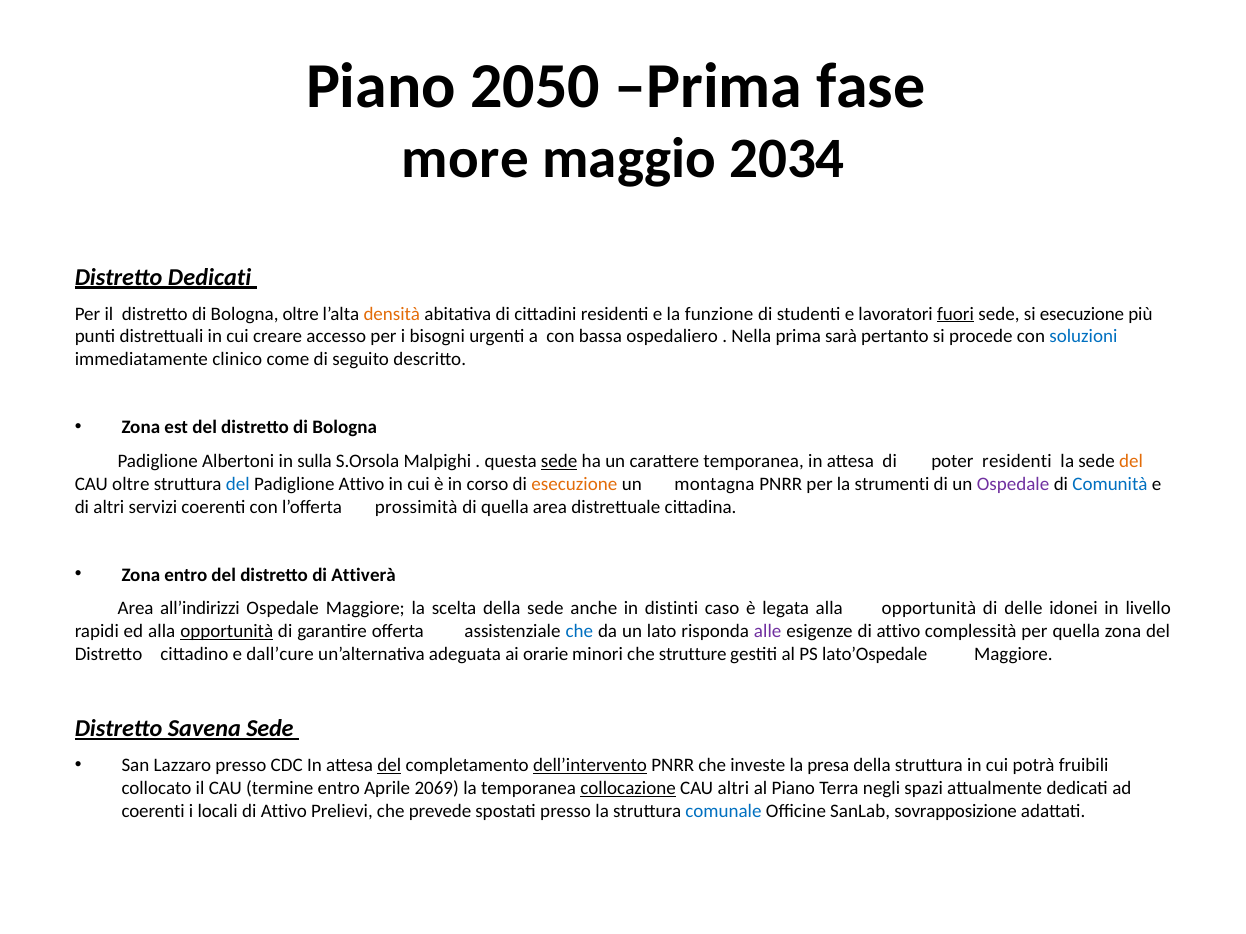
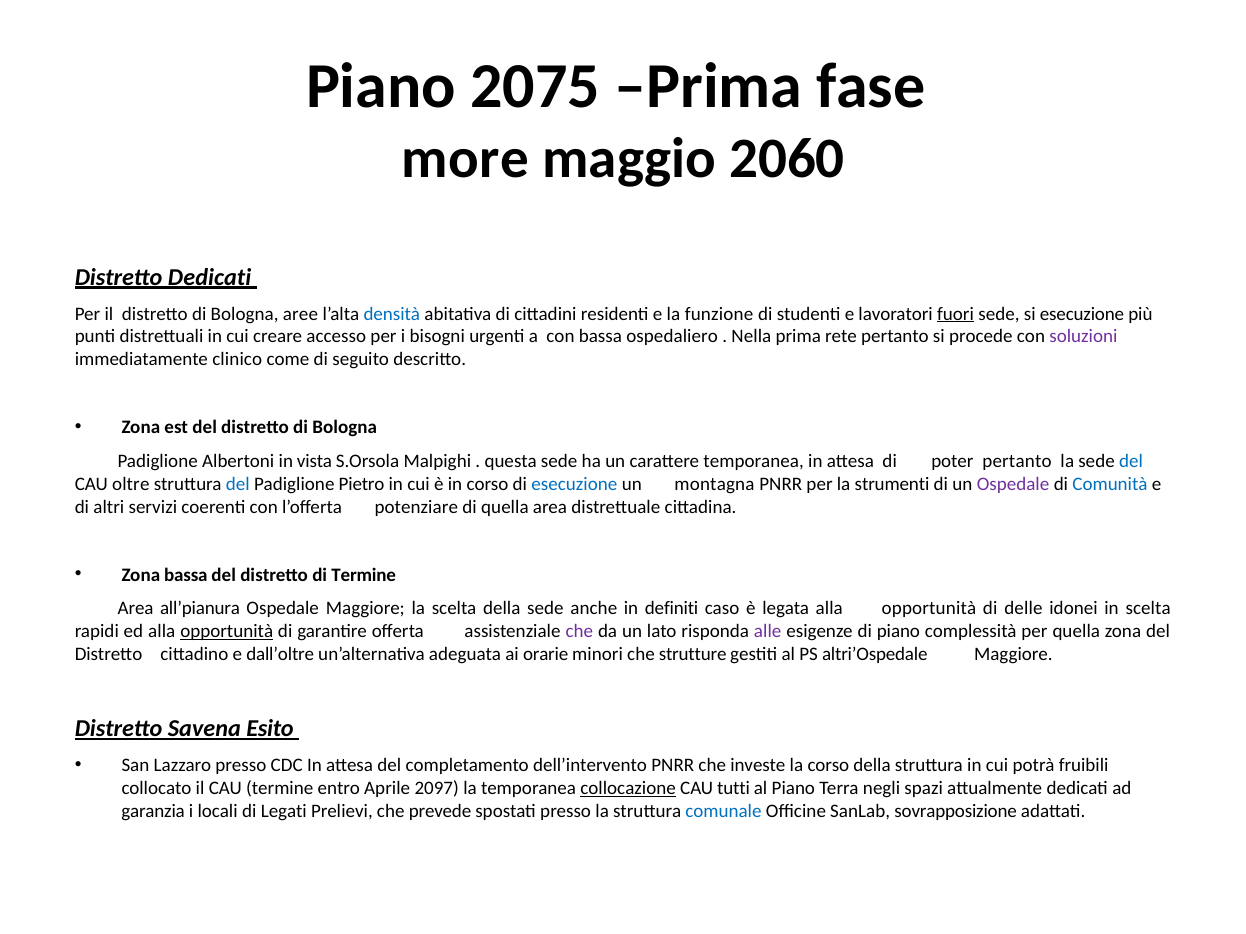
2050: 2050 -> 2075
2034: 2034 -> 2060
Bologna oltre: oltre -> aree
densità colour: orange -> blue
sarà: sarà -> rete
soluzioni colour: blue -> purple
sulla: sulla -> vista
sede at (559, 461) underline: present -> none
poter residenti: residenti -> pertanto
del at (1131, 461) colour: orange -> blue
Padiglione Attivo: Attivo -> Pietro
esecuzione at (574, 484) colour: orange -> blue
prossimità: prossimità -> potenziare
Zona entro: entro -> bassa
di Attiverà: Attiverà -> Termine
all’indirizzi: all’indirizzi -> all’pianura
distinti: distinti -> definiti
in livello: livello -> scelta
che at (579, 632) colour: blue -> purple
esigenze di attivo: attivo -> piano
dall’cure: dall’cure -> dall’oltre
lato’Ospedale: lato’Ospedale -> altri’Ospedale
Savena Sede: Sede -> Esito
del at (389, 766) underline: present -> none
dell’intervento underline: present -> none
la presa: presa -> corso
2069: 2069 -> 2097
CAU altri: altri -> tutti
coerenti at (153, 811): coerenti -> garanzia
locali di Attivo: Attivo -> Legati
